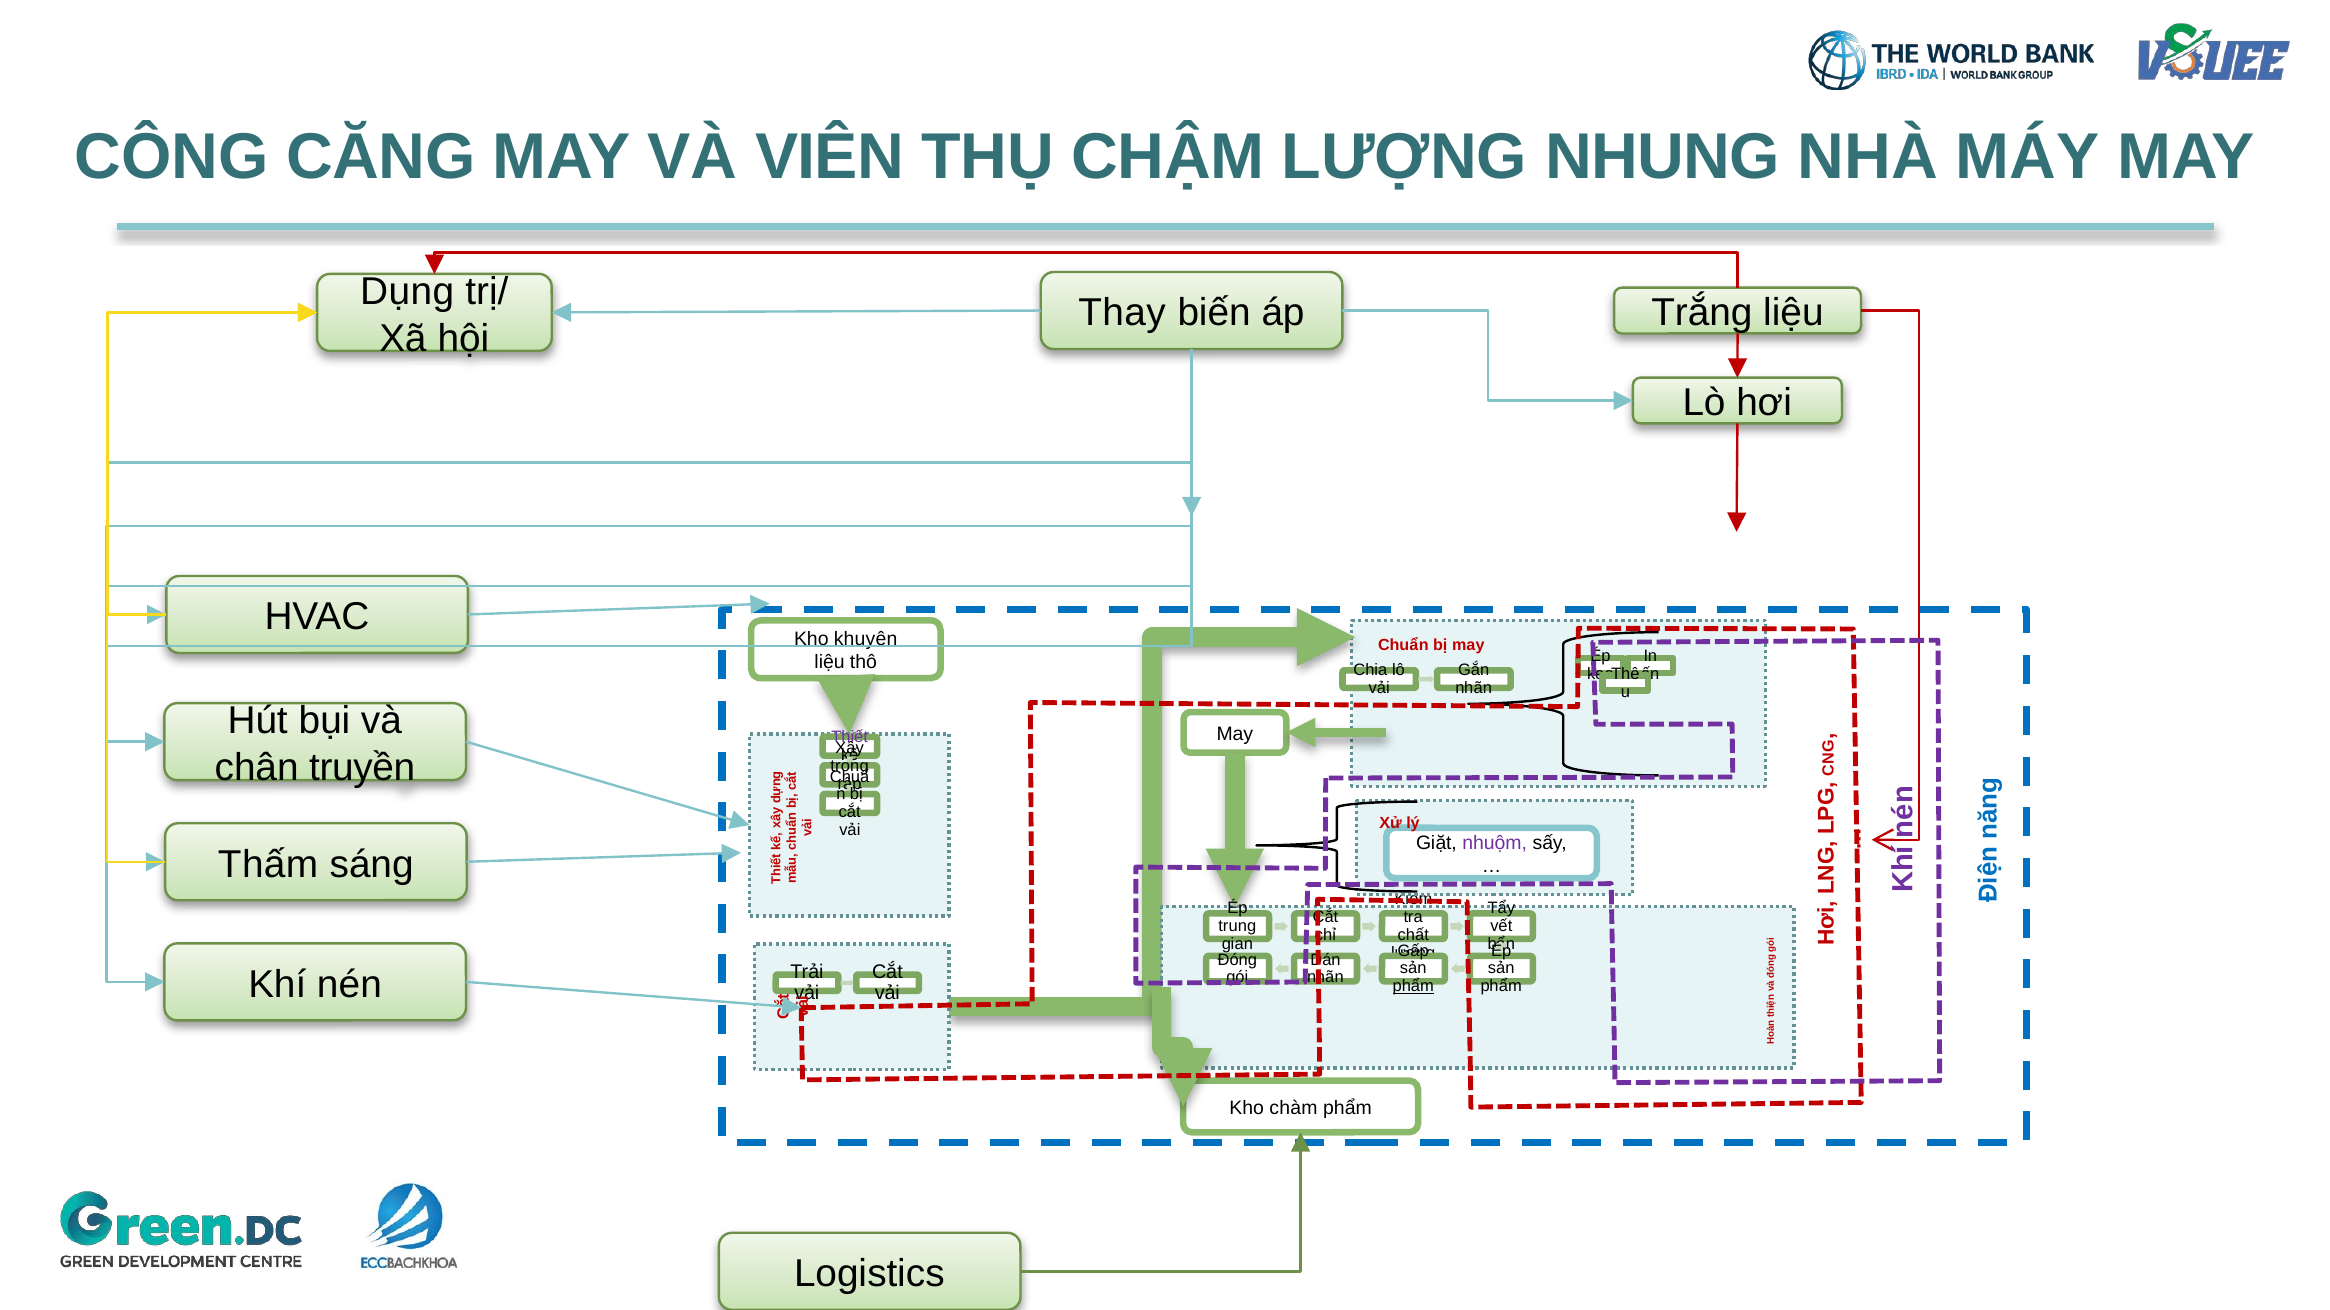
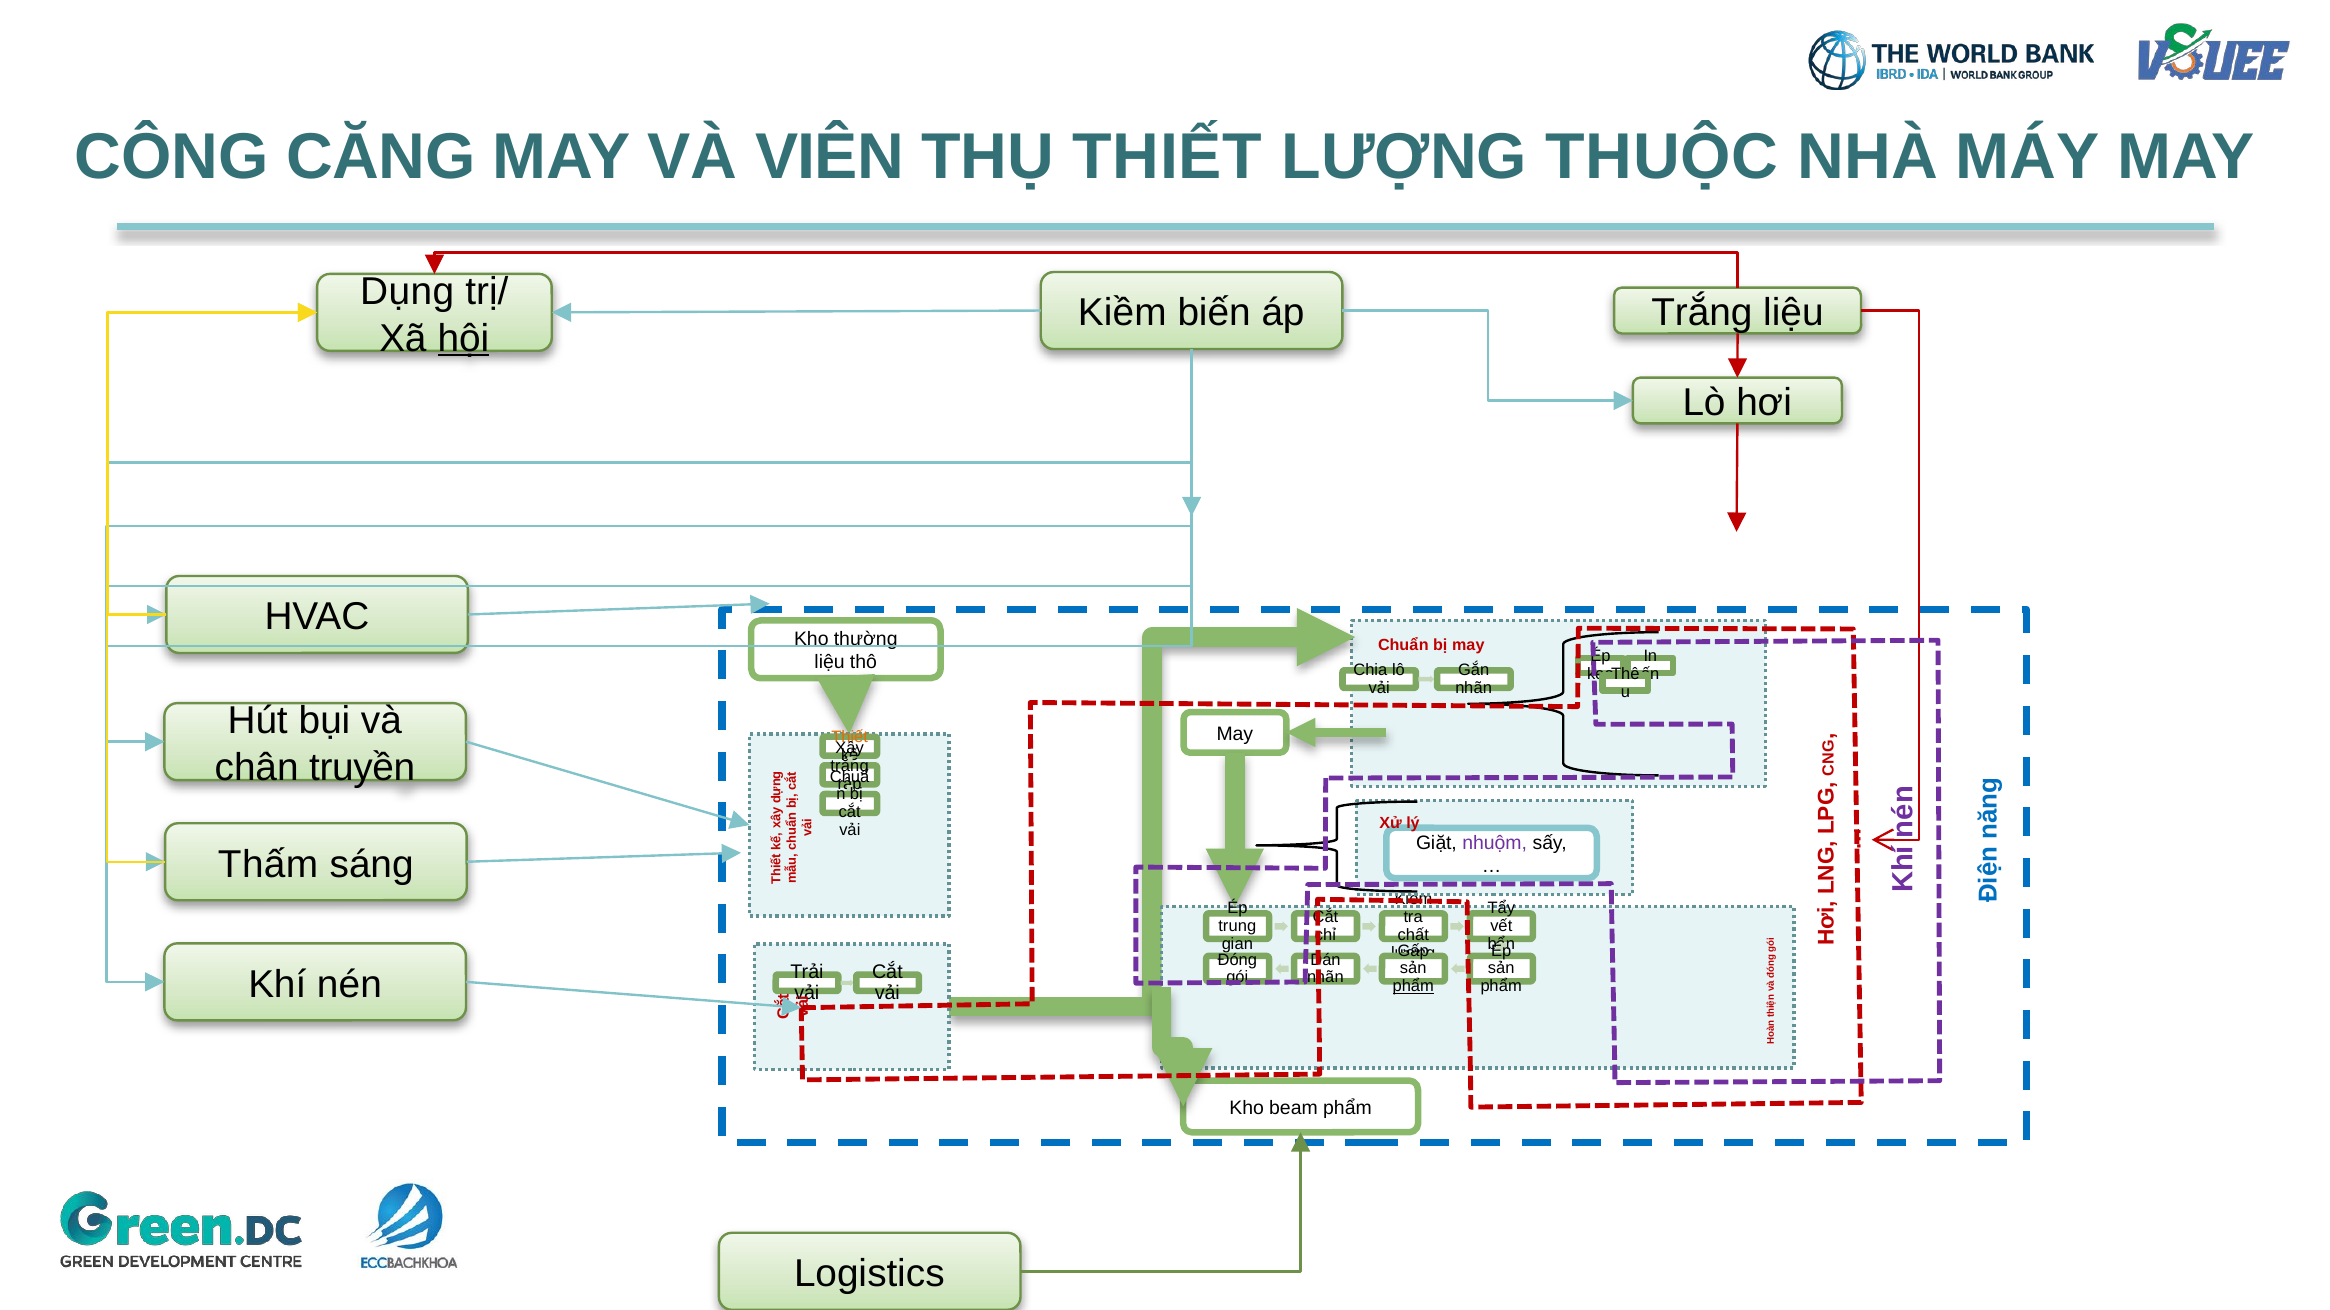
THỤ CHẬM: CHẬM -> THIẾT
NHUNG: NHUNG -> THUỘC
Thay: Thay -> Kiềm
hội underline: none -> present
khuyên: khuyên -> thường
Thiết at (850, 738) colour: purple -> orange
trong at (850, 766): trong -> trắng
chàm: chàm -> beam
